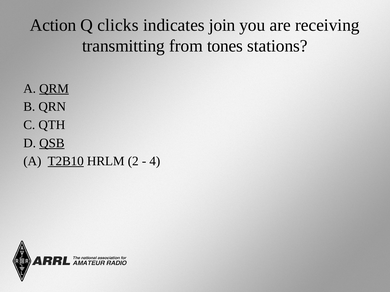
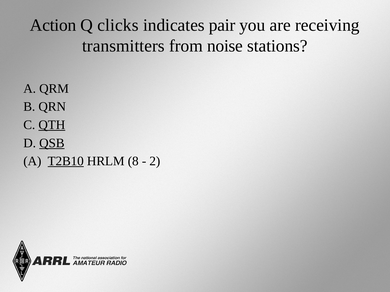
join: join -> pair
transmitting: transmitting -> transmitters
tones: tones -> noise
QRM underline: present -> none
QTH underline: none -> present
2: 2 -> 8
4: 4 -> 2
